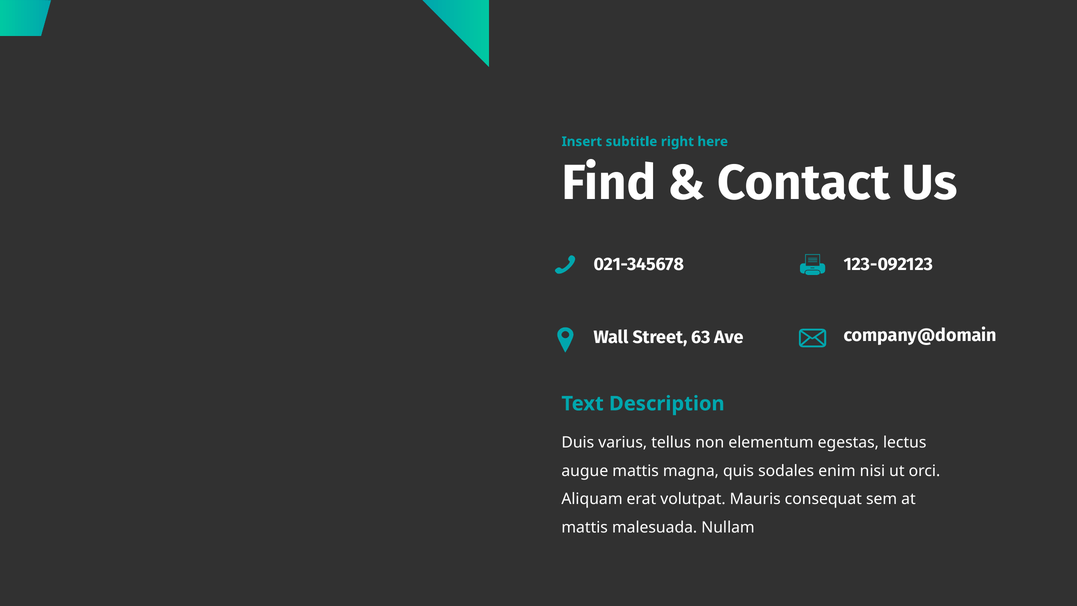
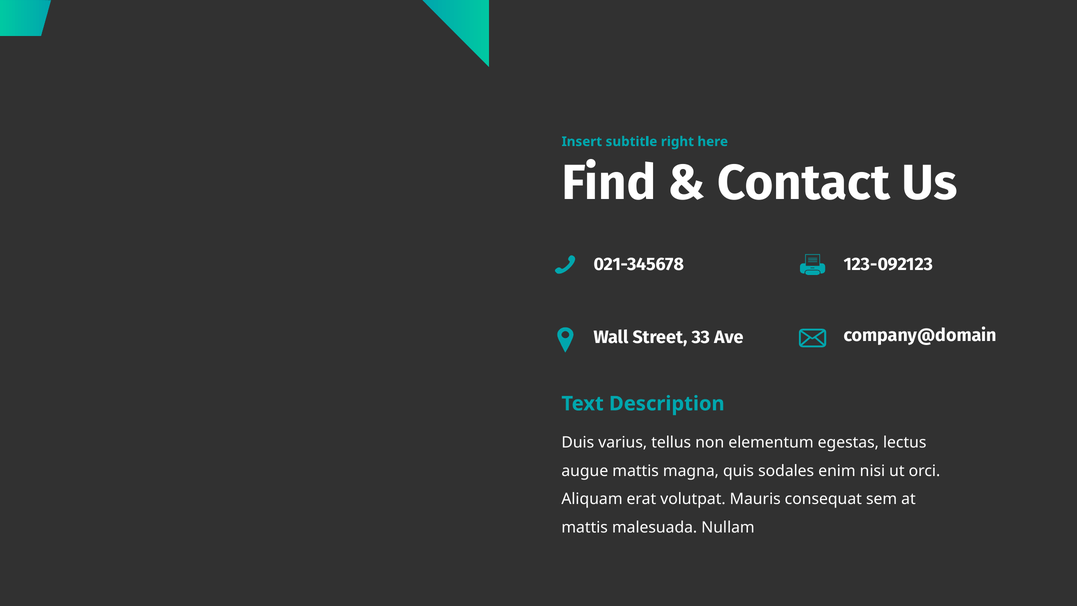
63: 63 -> 33
